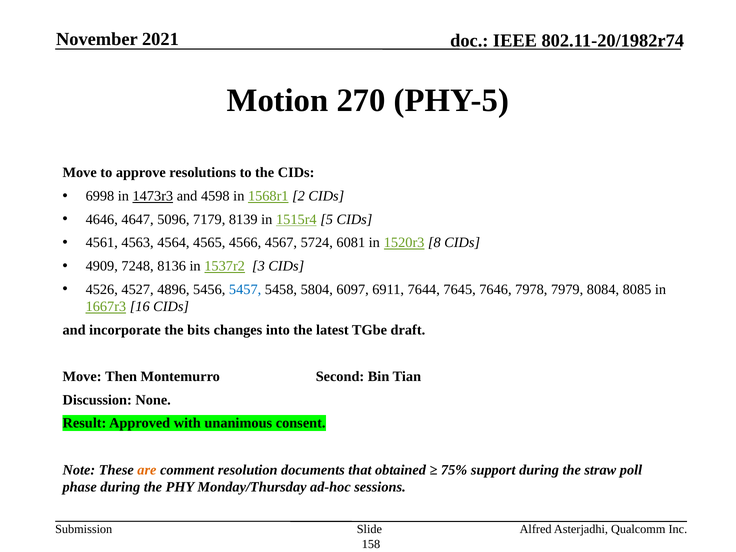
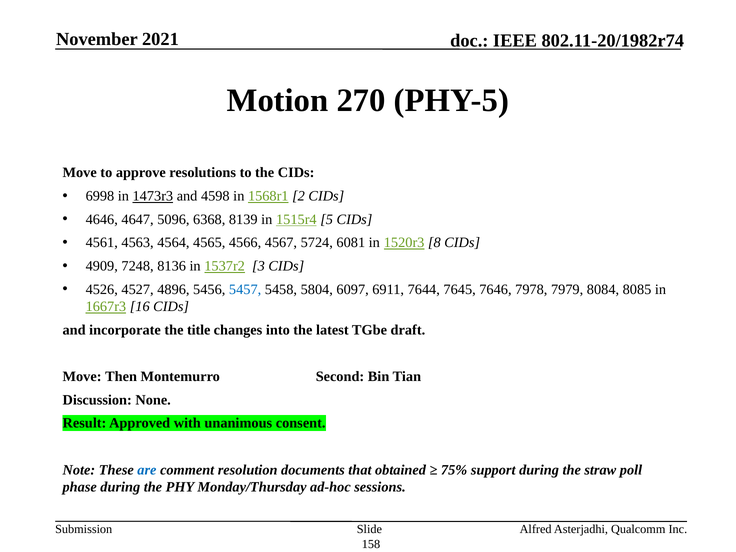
7179: 7179 -> 6368
bits: bits -> title
are colour: orange -> blue
